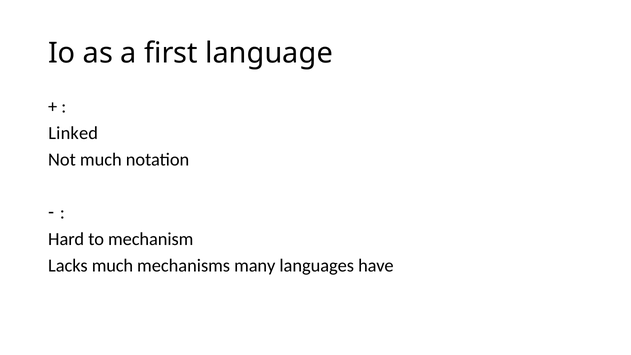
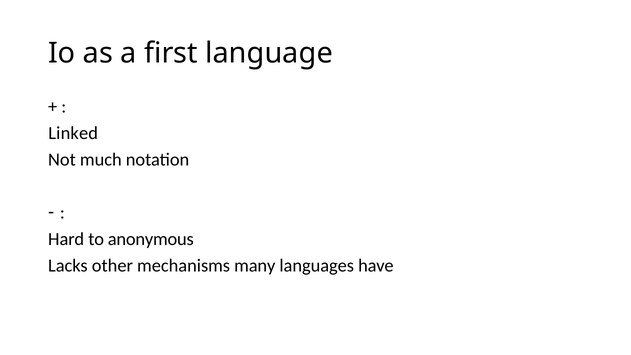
mechanism: mechanism -> anonymous
Lacks much: much -> other
